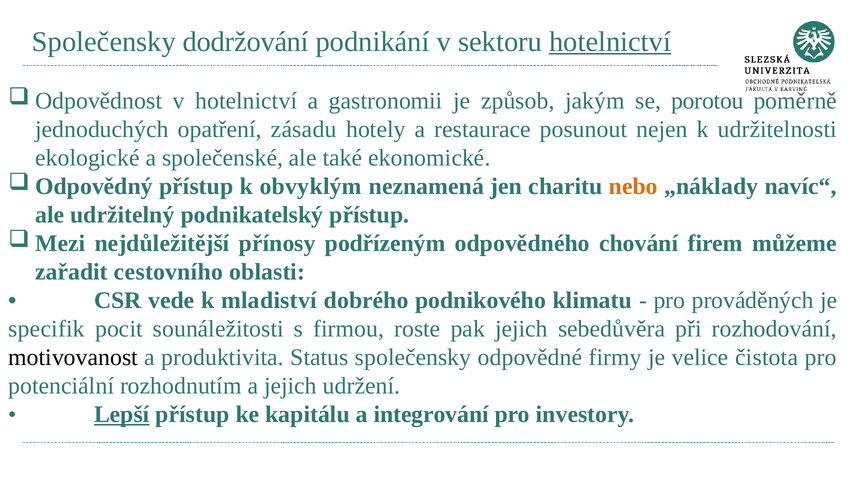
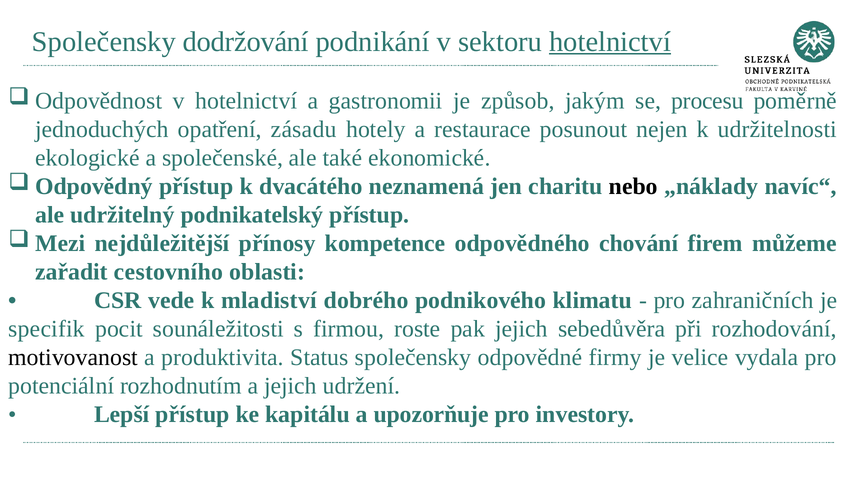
porotou: porotou -> procesu
obvyklým: obvyklým -> dvacátého
nebo colour: orange -> black
podřízeným: podřízeným -> kompetence
prováděných: prováděných -> zahraničních
čistota: čistota -> vydala
Lepší underline: present -> none
integrování: integrování -> upozorňuje
